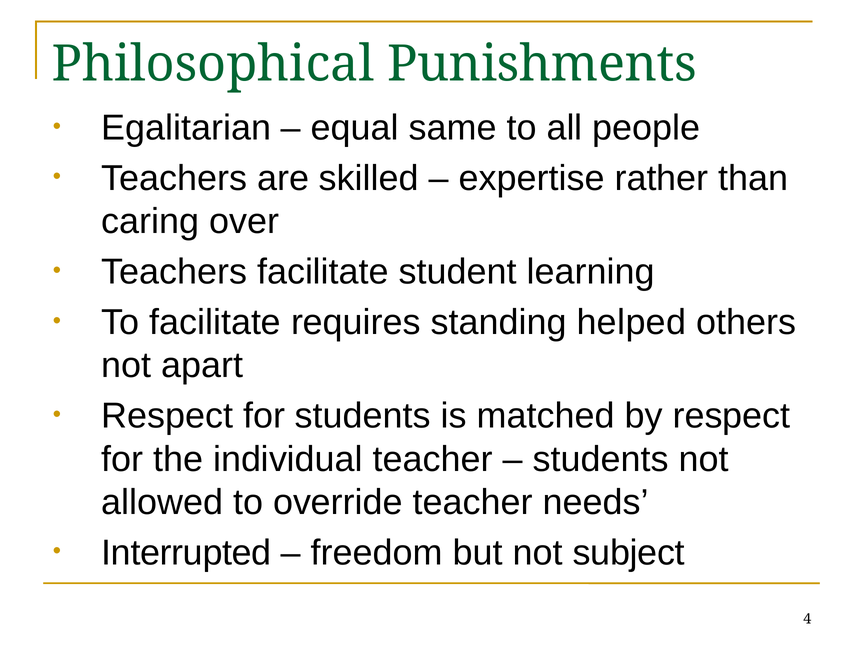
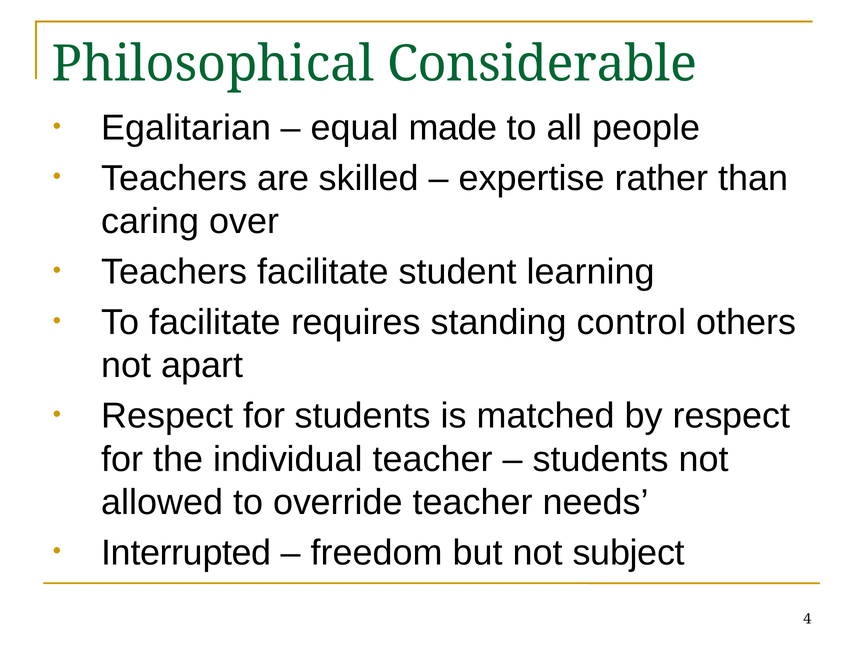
Punishments: Punishments -> Considerable
same: same -> made
helped: helped -> control
